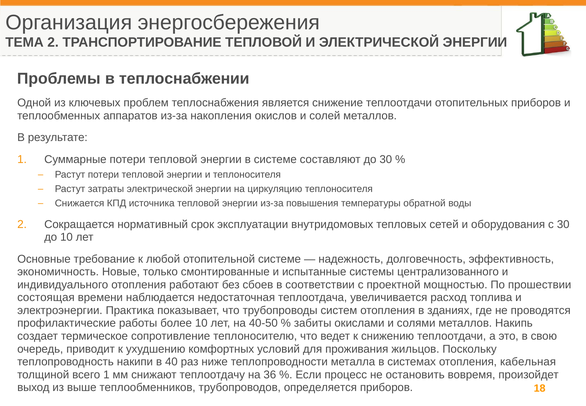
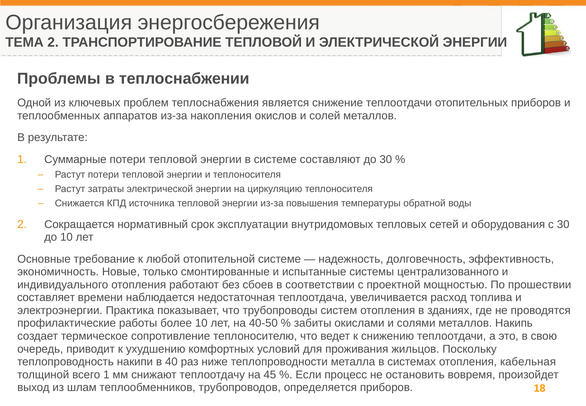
состоящая: состоящая -> составляет
36: 36 -> 45
выше: выше -> шлам
